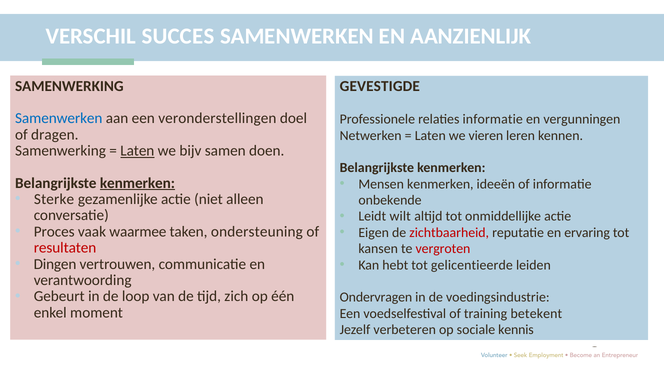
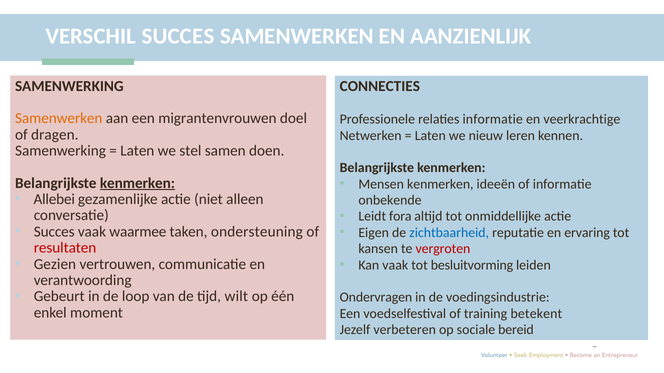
GEVESTIGDE: GEVESTIGDE -> CONNECTIES
Samenwerken at (59, 119) colour: blue -> orange
veronderstellingen: veronderstellingen -> migrantenvrouwen
vergunningen: vergunningen -> veerkrachtige
vieren: vieren -> nieuw
Laten at (137, 151) underline: present -> none
bijv: bijv -> stel
Sterke: Sterke -> Allebei
wilt: wilt -> fora
Proces at (54, 232): Proces -> Succes
zichtbaarheid colour: red -> blue
Dingen: Dingen -> Gezien
Kan hebt: hebt -> vaak
gelicentieerde: gelicentieerde -> besluitvorming
zich: zich -> wilt
kennis: kennis -> bereid
